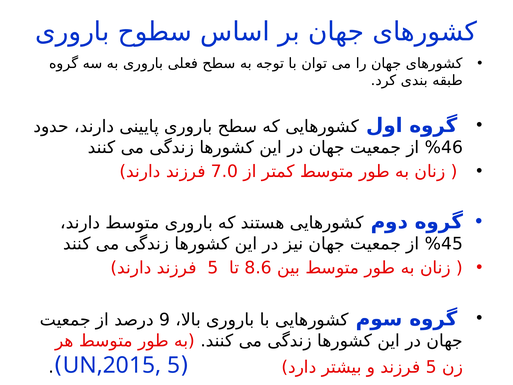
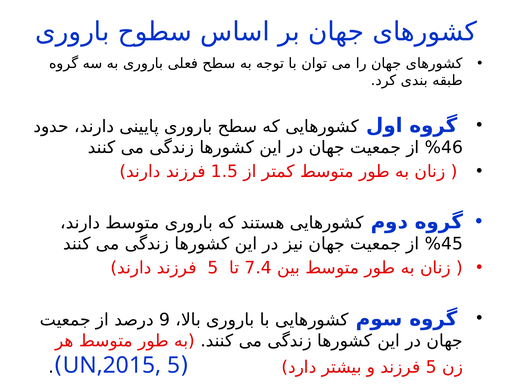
7.0: 7.0 -> 1.5
8.6: 8.6 -> 7.4
